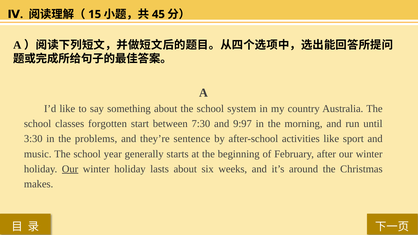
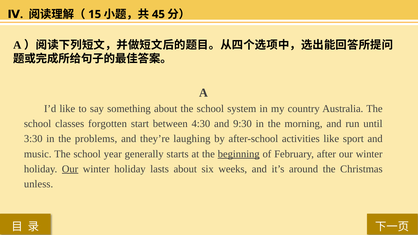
7:30: 7:30 -> 4:30
9:97: 9:97 -> 9:30
sentence: sentence -> laughing
beginning underline: none -> present
makes: makes -> unless
